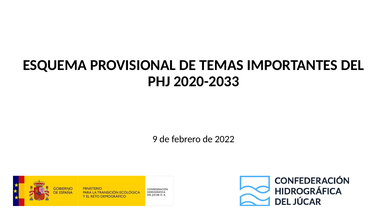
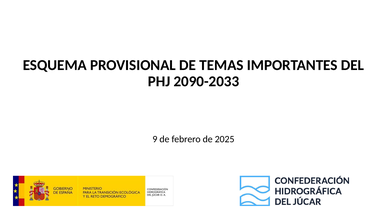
2020-2033: 2020-2033 -> 2090-2033
2022: 2022 -> 2025
